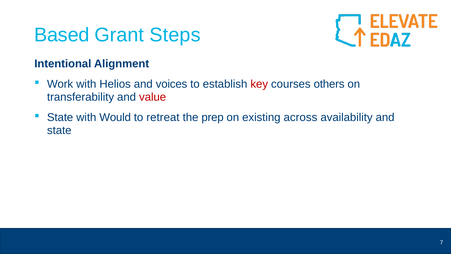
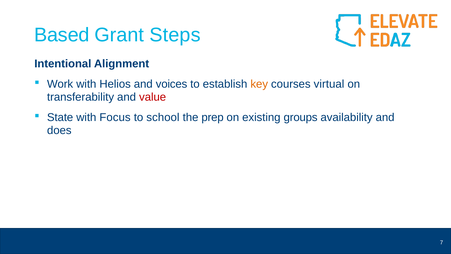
key colour: red -> orange
others: others -> virtual
Would: Would -> Focus
retreat: retreat -> school
across: across -> groups
state at (59, 130): state -> does
